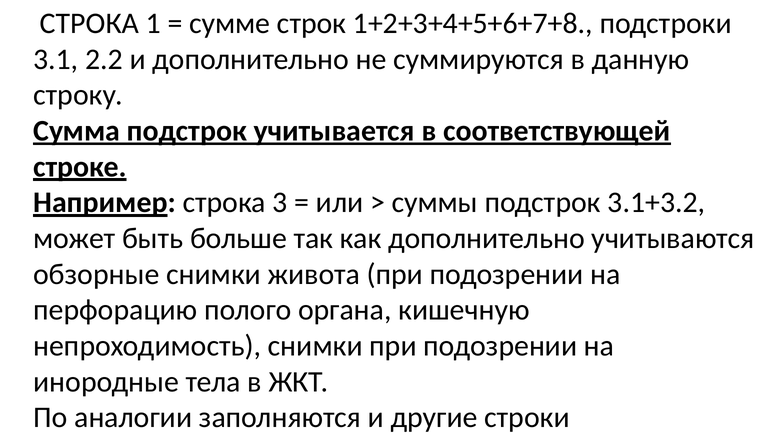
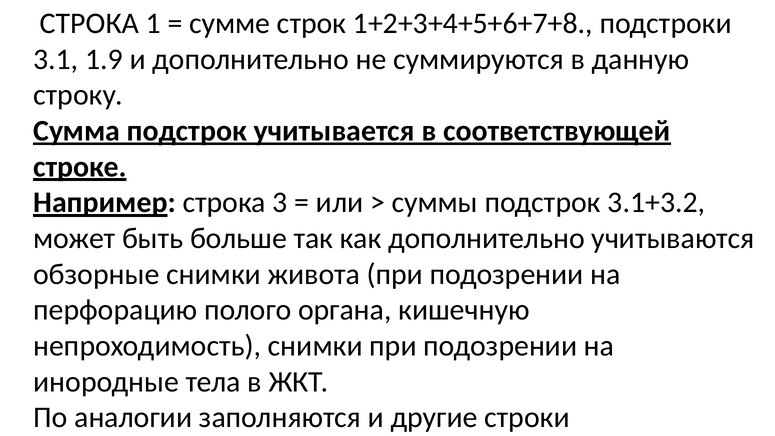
2.2: 2.2 -> 1.9
